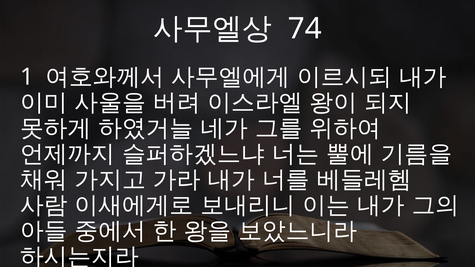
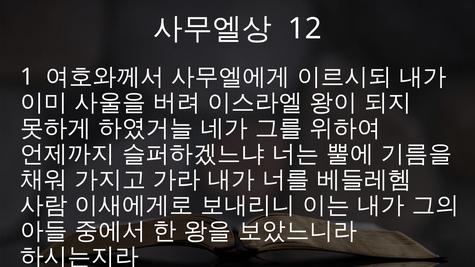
74: 74 -> 12
